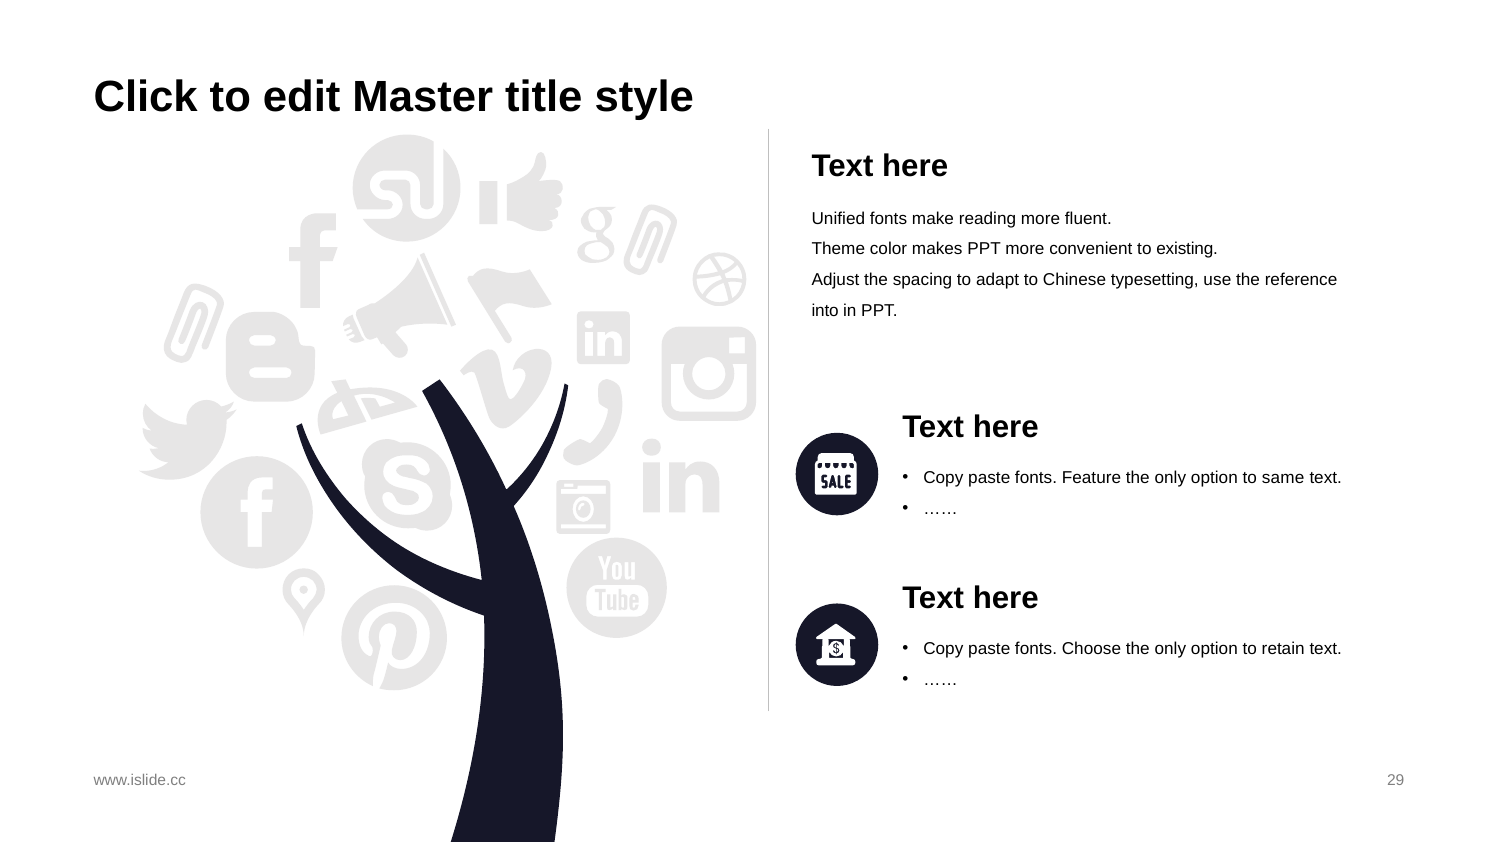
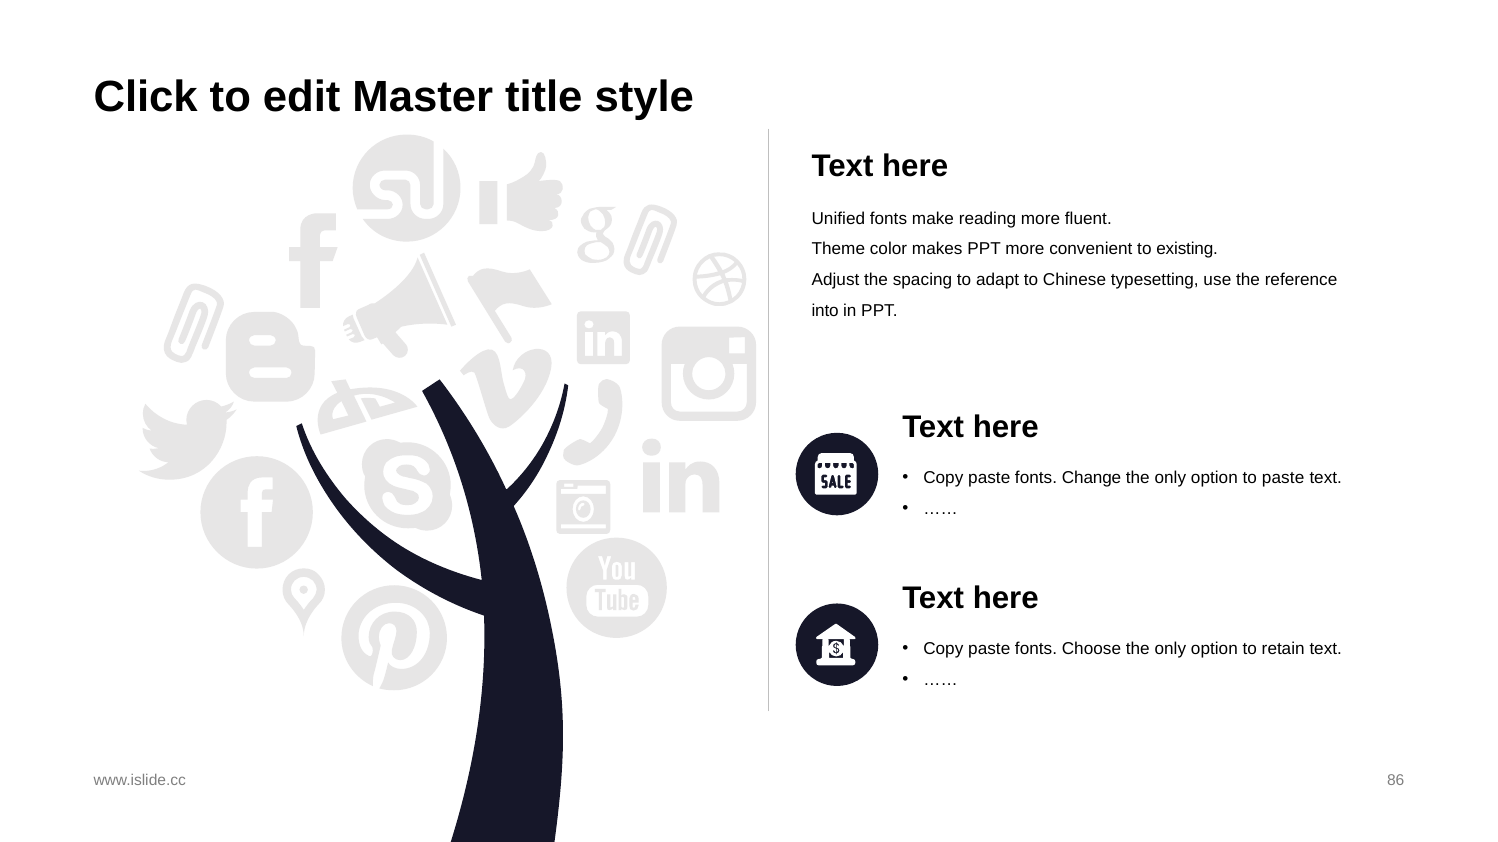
Feature: Feature -> Change
to same: same -> paste
29: 29 -> 86
